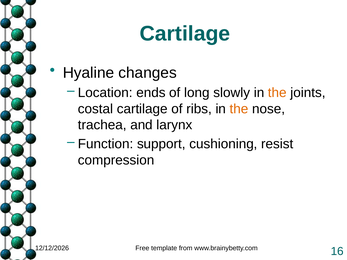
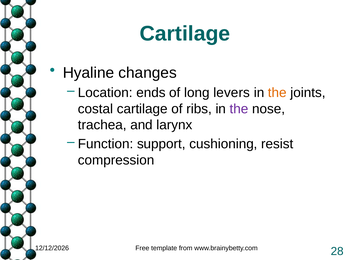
slowly: slowly -> levers
the at (239, 109) colour: orange -> purple
16: 16 -> 28
